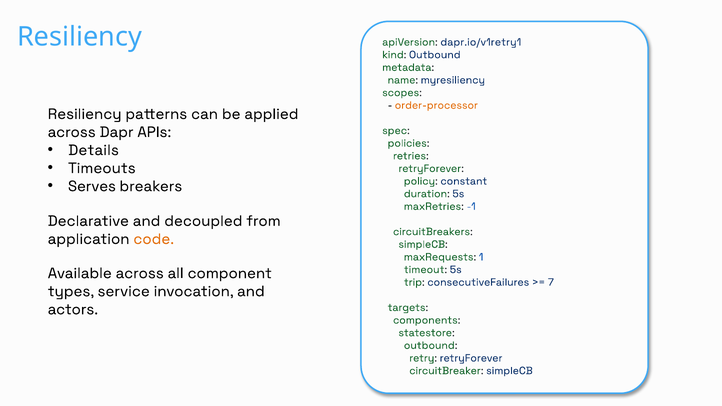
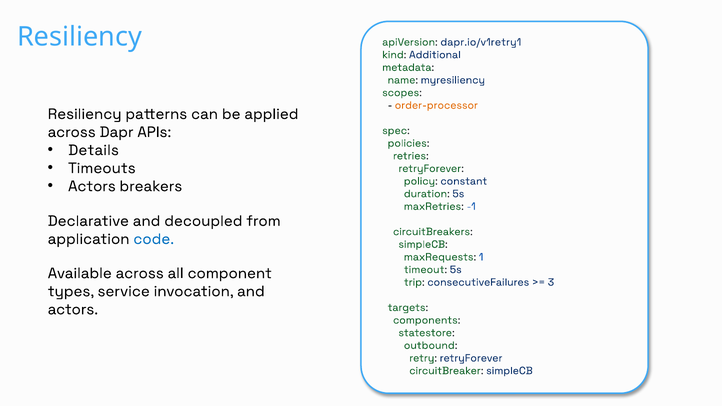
kind Outbound: Outbound -> Additional
Serves at (92, 186): Serves -> Actors
code colour: orange -> blue
7: 7 -> 3
